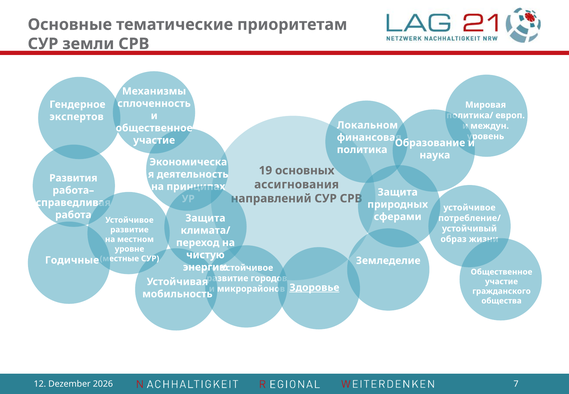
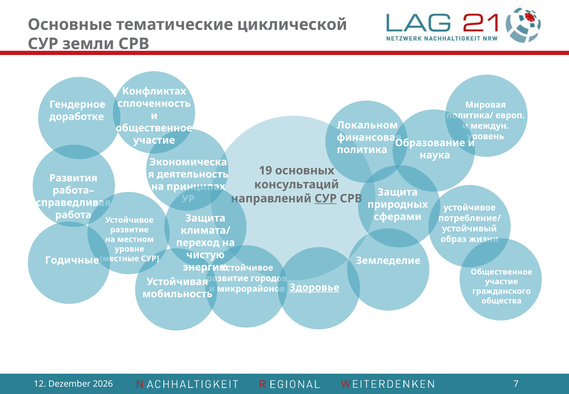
приоритетам: приоритетам -> циклической
Механизмы: Механизмы -> Конфликтах
экспертов: экспертов -> доработке
ассигнования: ассигнования -> консультаций
СУР at (326, 198) underline: none -> present
